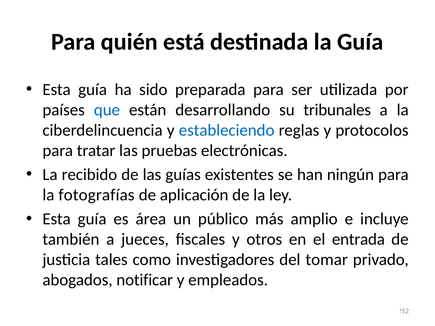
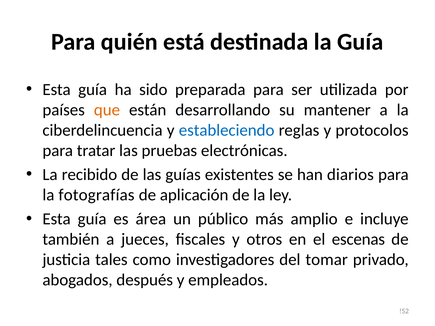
que colour: blue -> orange
tribunales: tribunales -> mantener
ningún: ningún -> diarios
entrada: entrada -> escenas
notificar: notificar -> después
